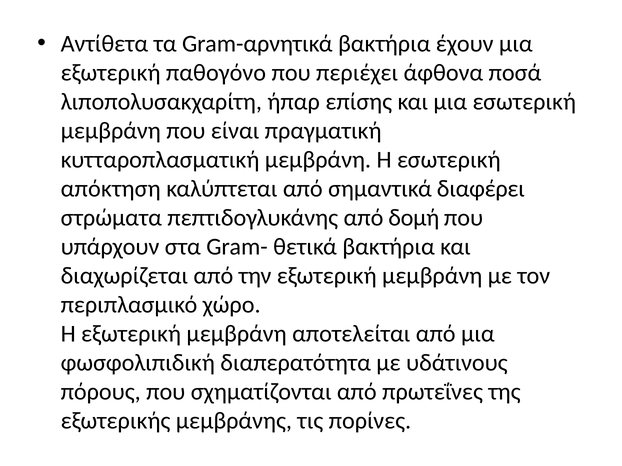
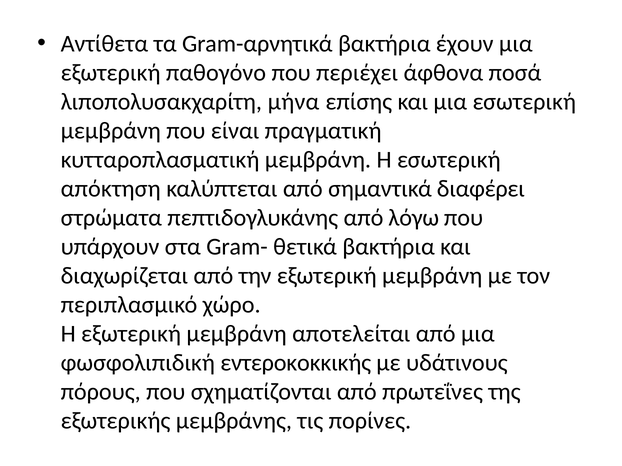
ήπαρ: ήπαρ -> μήνα
δομή: δομή -> λόγω
διαπερατότητα: διαπερατότητα -> εντεροκοκκικής
